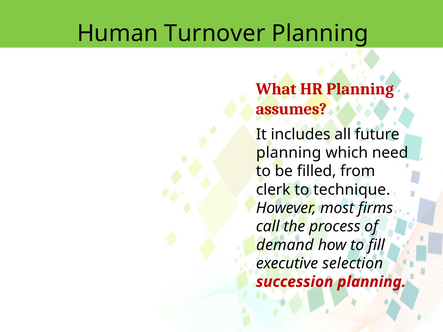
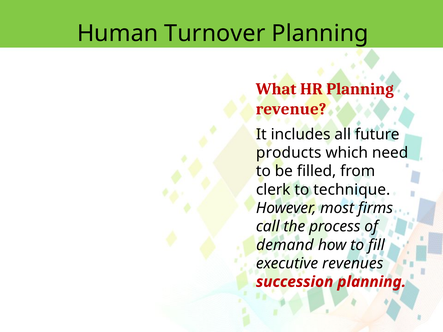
assumes: assumes -> revenue
planning at (289, 153): planning -> products
selection: selection -> revenues
